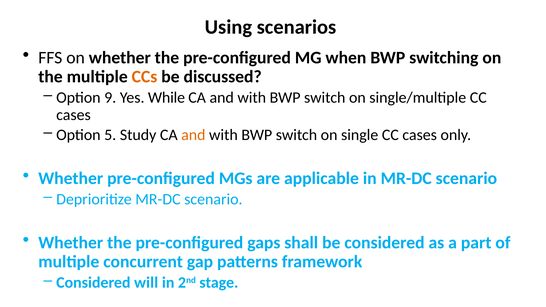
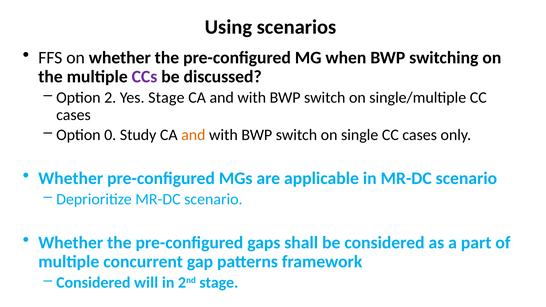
CCs colour: orange -> purple
9: 9 -> 2
Yes While: While -> Stage
5: 5 -> 0
